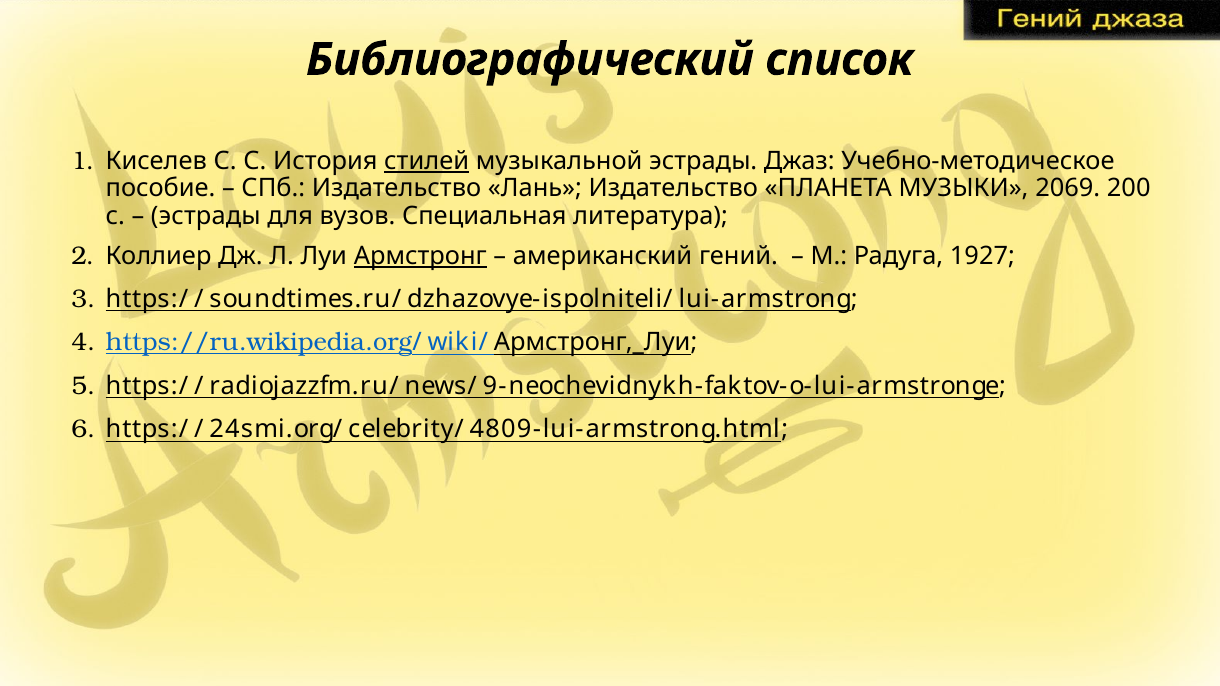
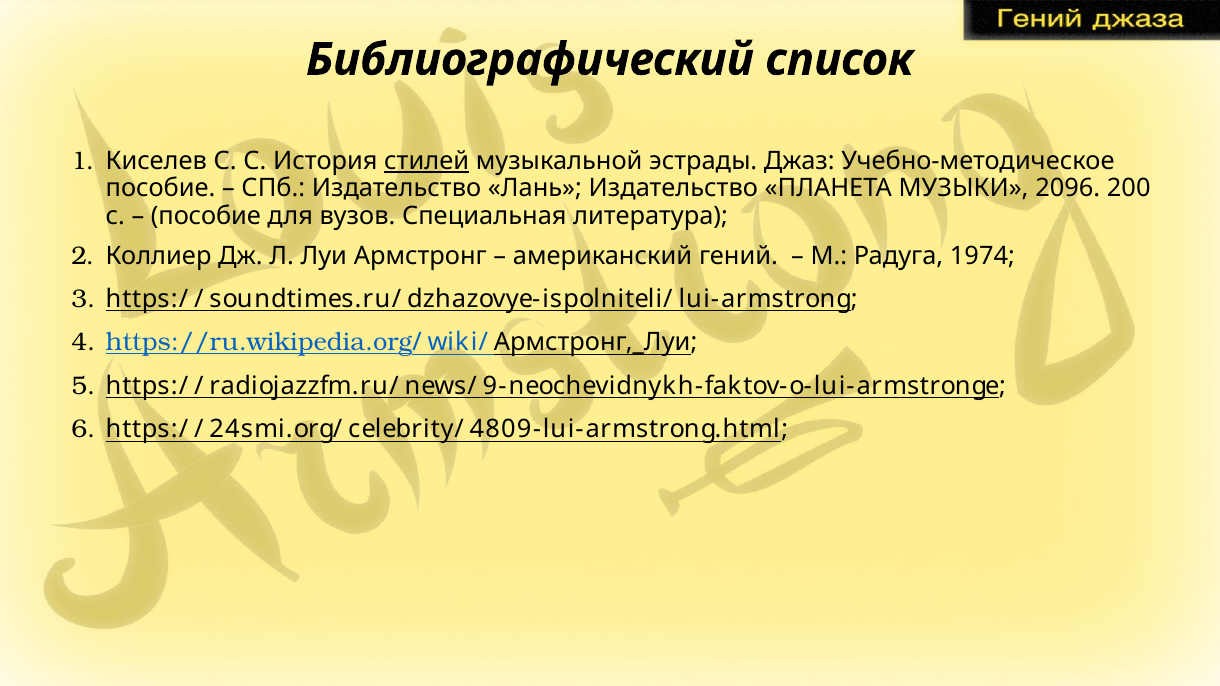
2069: 2069 -> 2096
эстрады at (206, 216): эстрады -> пособие
Армстронг underline: present -> none
1927: 1927 -> 1974
